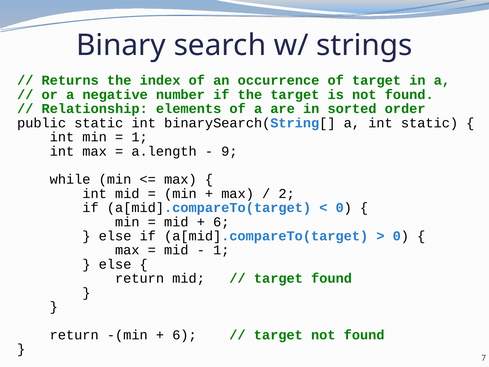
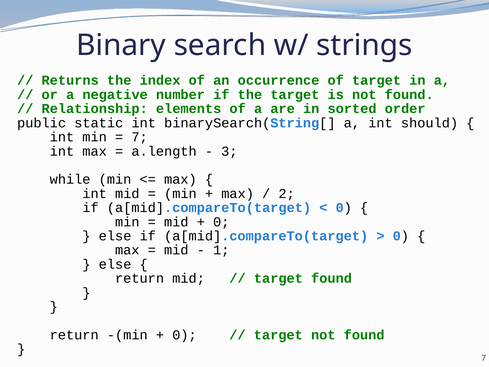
int static: static -> should
1 at (140, 137): 1 -> 7
9: 9 -> 3
6 at (221, 222): 6 -> 0
6 at (184, 335): 6 -> 0
